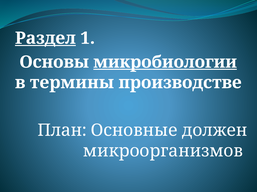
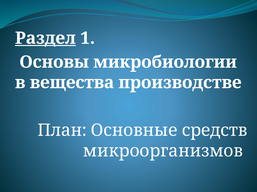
микробиологии underline: present -> none
термины: термины -> вещества
должен: должен -> средств
